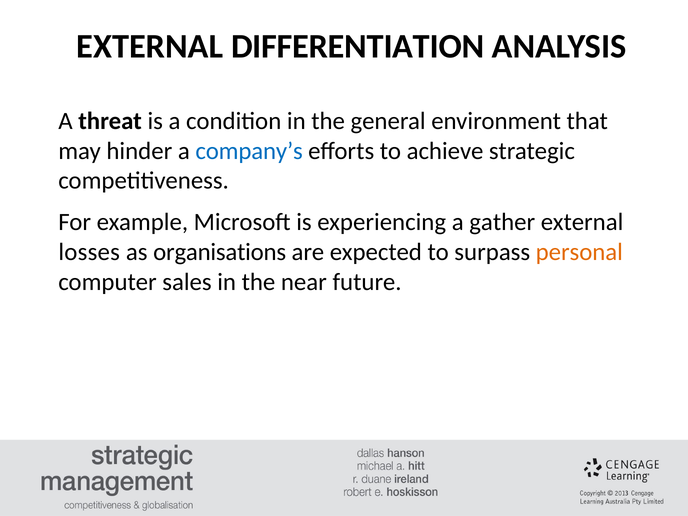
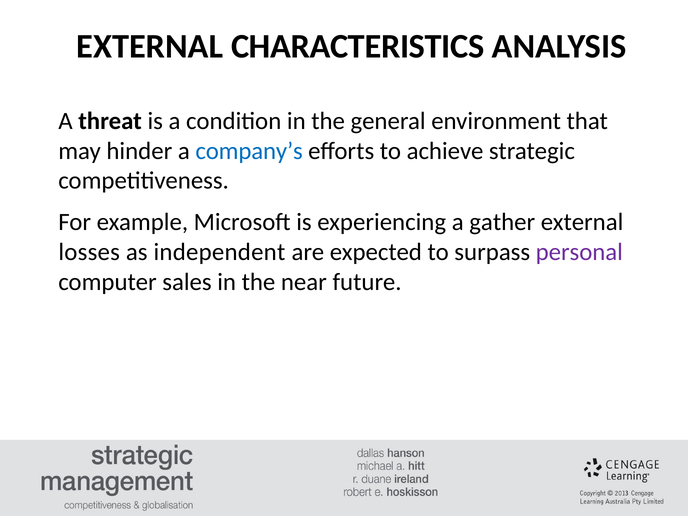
DIFFERENTIATION: DIFFERENTIATION -> CHARACTERISTICS
organisations: organisations -> independent
personal colour: orange -> purple
